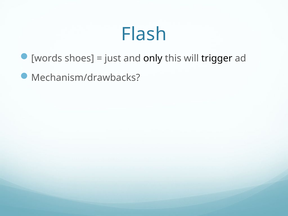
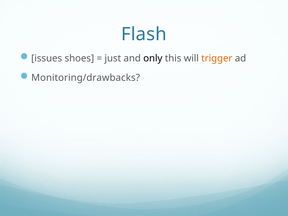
words: words -> issues
trigger colour: black -> orange
Mechanism/drawbacks: Mechanism/drawbacks -> Monitoring/drawbacks
